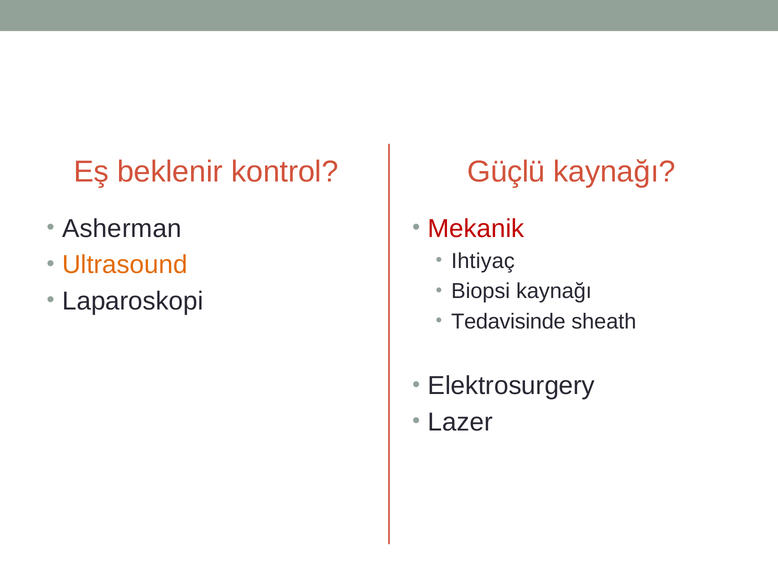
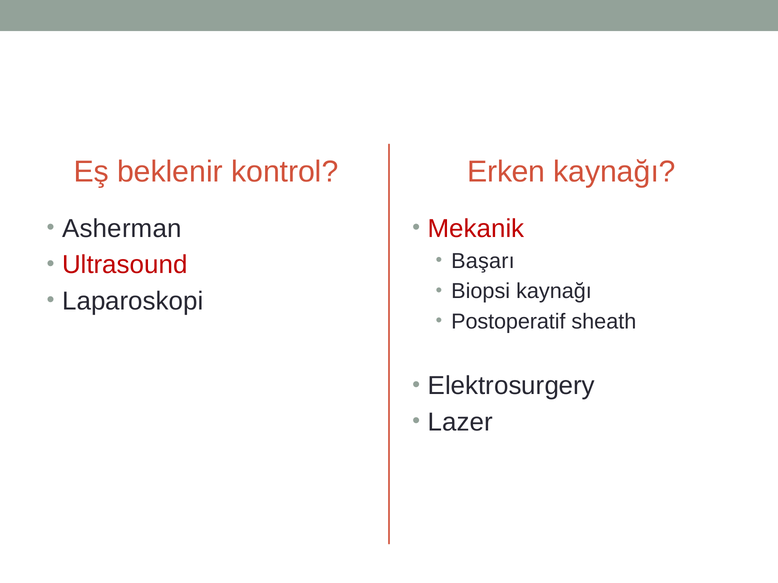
Güçlü: Güçlü -> Erken
Ihtiyaç: Ihtiyaç -> Başarı
Ultrasound colour: orange -> red
Tedavisinde: Tedavisinde -> Postoperatif
